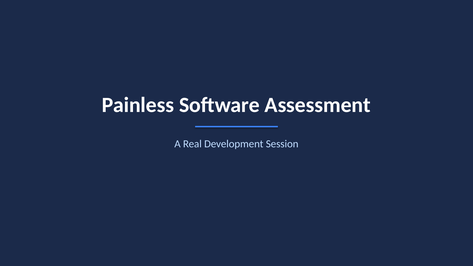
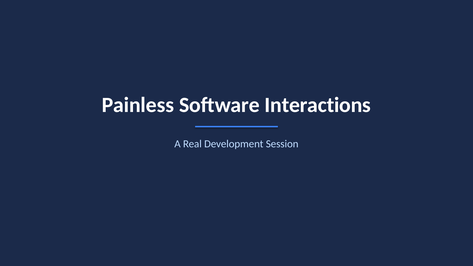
Assessment: Assessment -> Interactions
